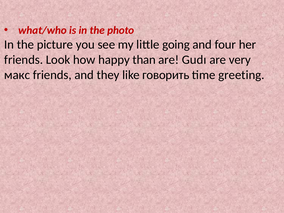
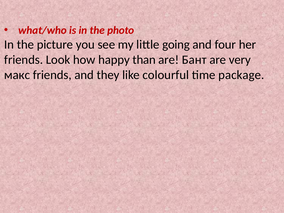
Gudɪ: Gudɪ -> Бант
говорить: говорить -> colourful
greeting: greeting -> package
